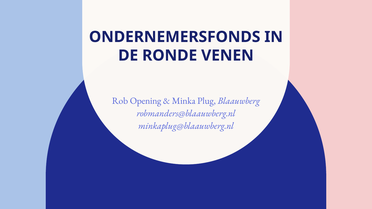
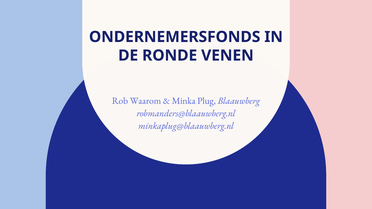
Opening: Opening -> Waarom
